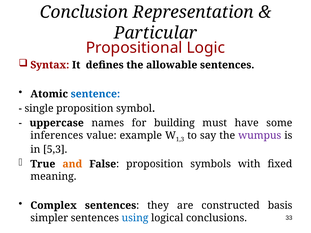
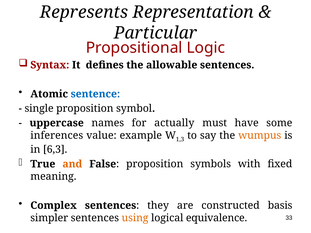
Conclusion: Conclusion -> Represents
building: building -> actually
wumpus colour: purple -> orange
5,3: 5,3 -> 6,3
using colour: blue -> orange
conclusions: conclusions -> equivalence
